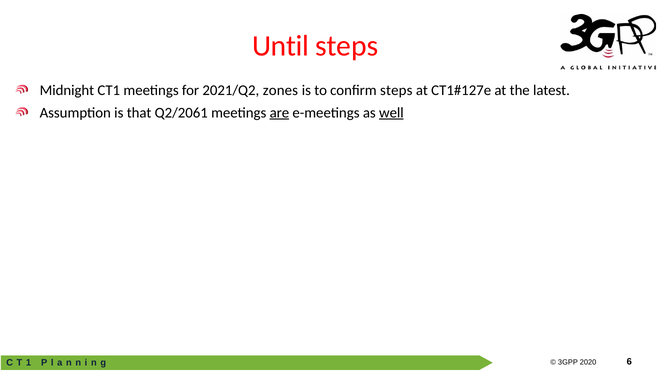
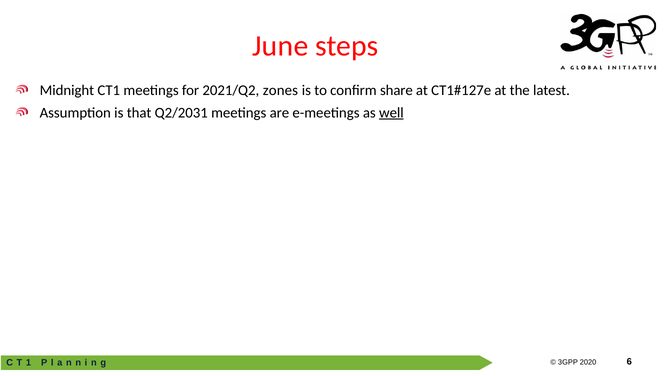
Until: Until -> June
confirm steps: steps -> share
Q2/2061: Q2/2061 -> Q2/2031
are underline: present -> none
